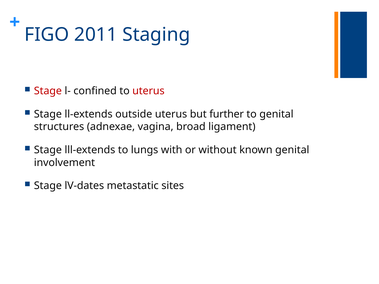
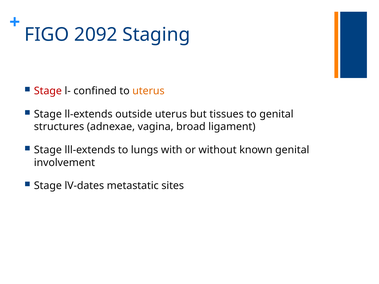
2011: 2011 -> 2092
uterus at (148, 91) colour: red -> orange
further: further -> tissues
